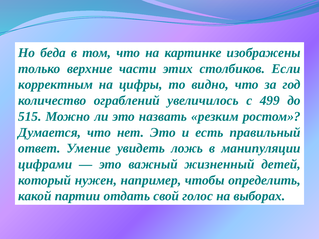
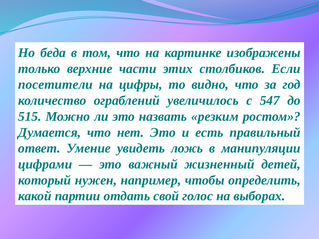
корректным: корректным -> посетители
499: 499 -> 547
